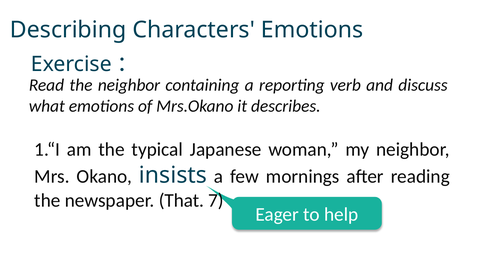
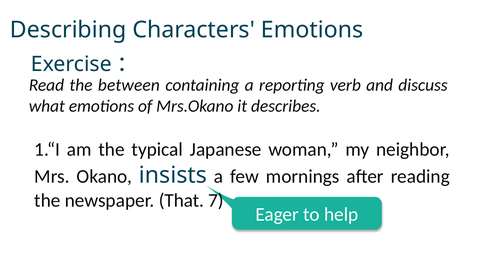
the neighbor: neighbor -> between
